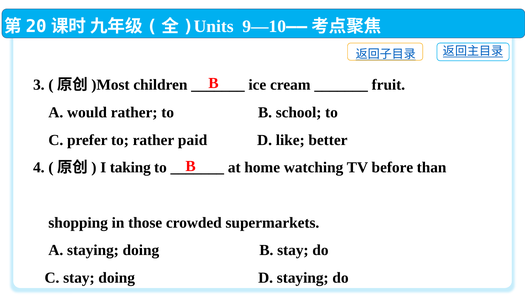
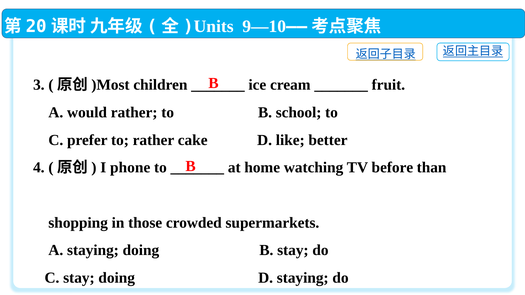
paid: paid -> cake
taking: taking -> phone
